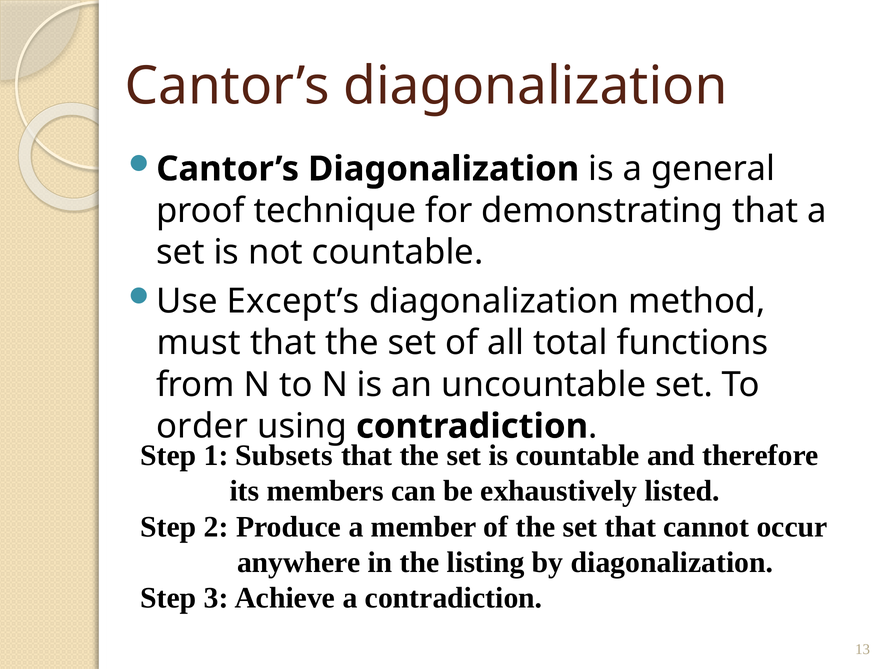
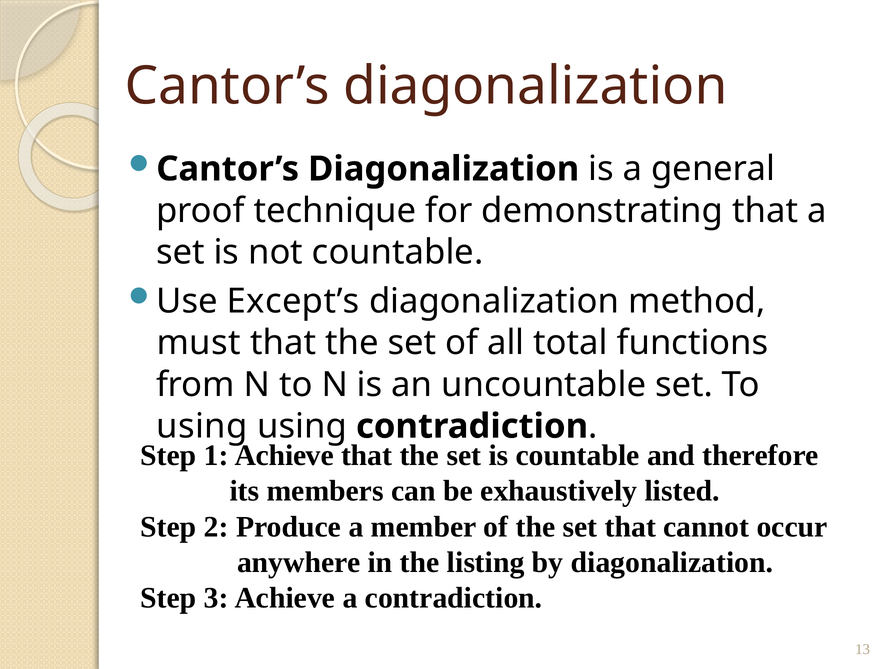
order at (202, 426): order -> using
1 Subsets: Subsets -> Achieve
